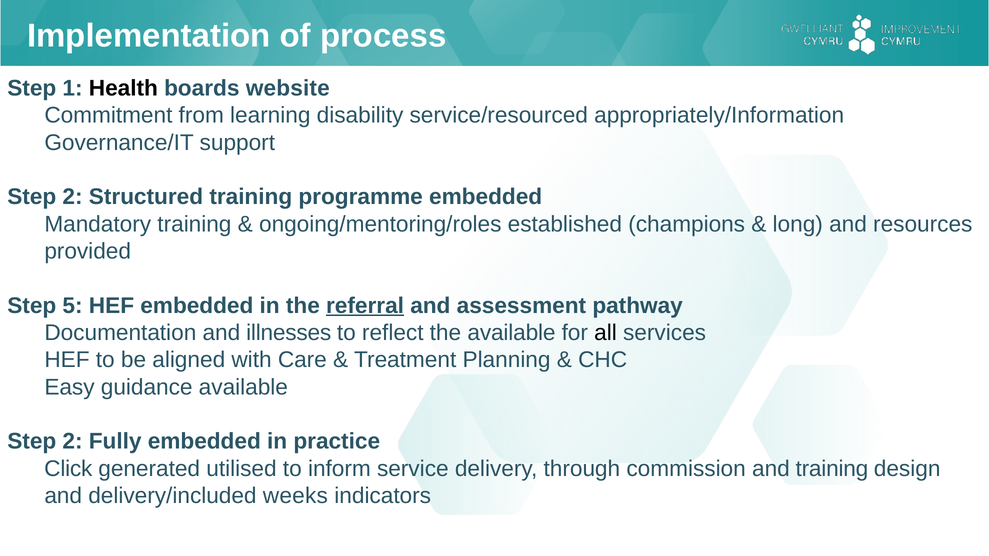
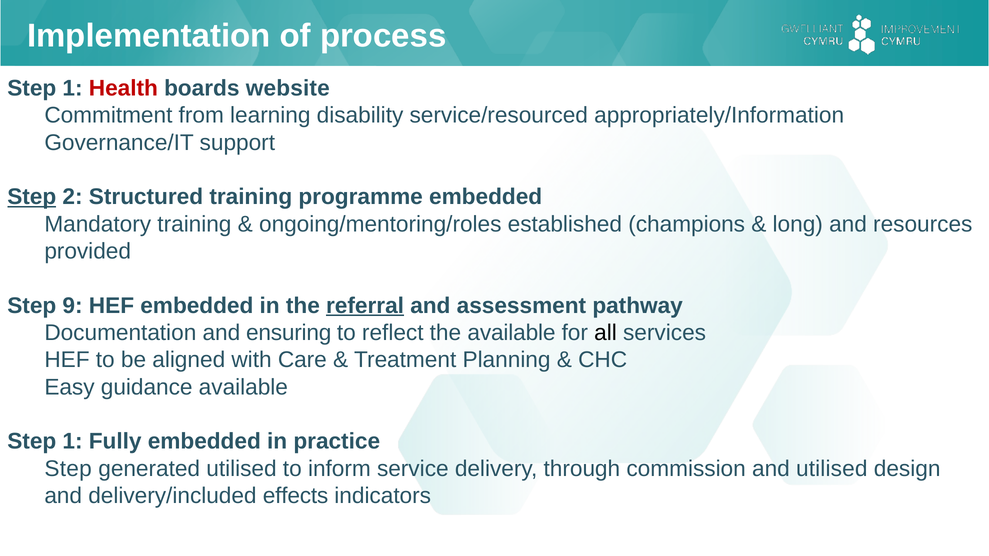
Health colour: black -> red
Step at (32, 197) underline: none -> present
5: 5 -> 9
illnesses: illnesses -> ensuring
2 at (73, 442): 2 -> 1
Click at (68, 469): Click -> Step
and training: training -> utilised
weeks: weeks -> effects
